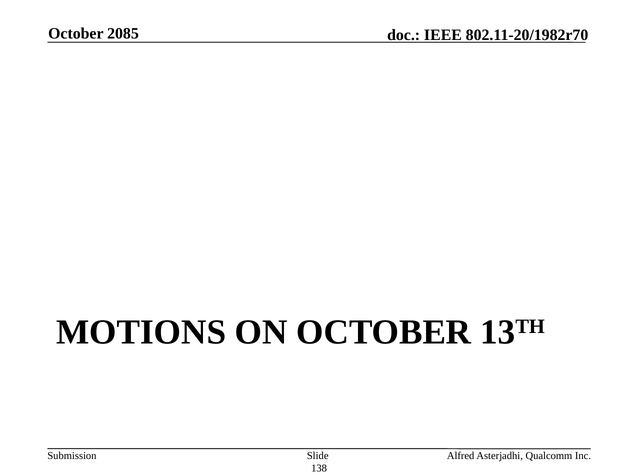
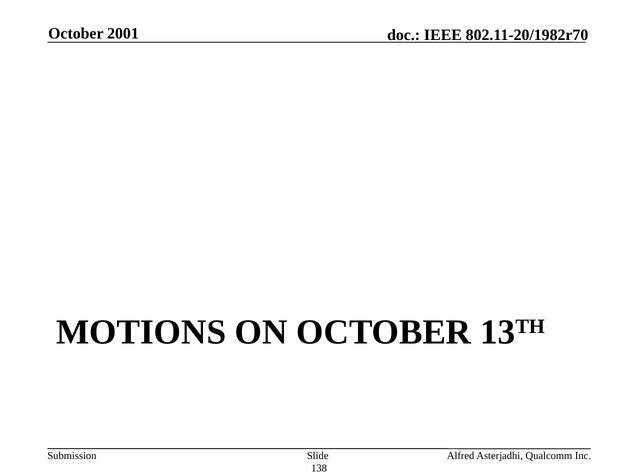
2085: 2085 -> 2001
